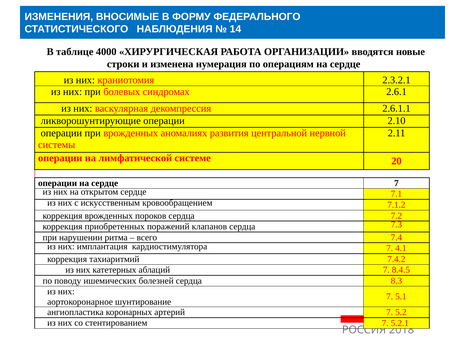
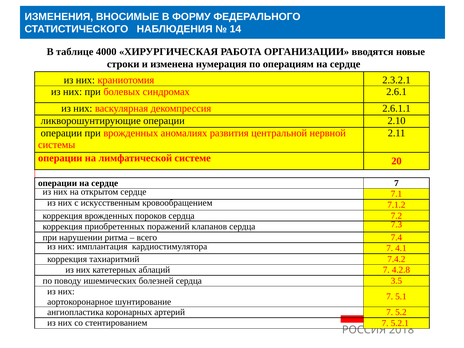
8.4.5: 8.4.5 -> 4.2.8
8.3: 8.3 -> 3.5
